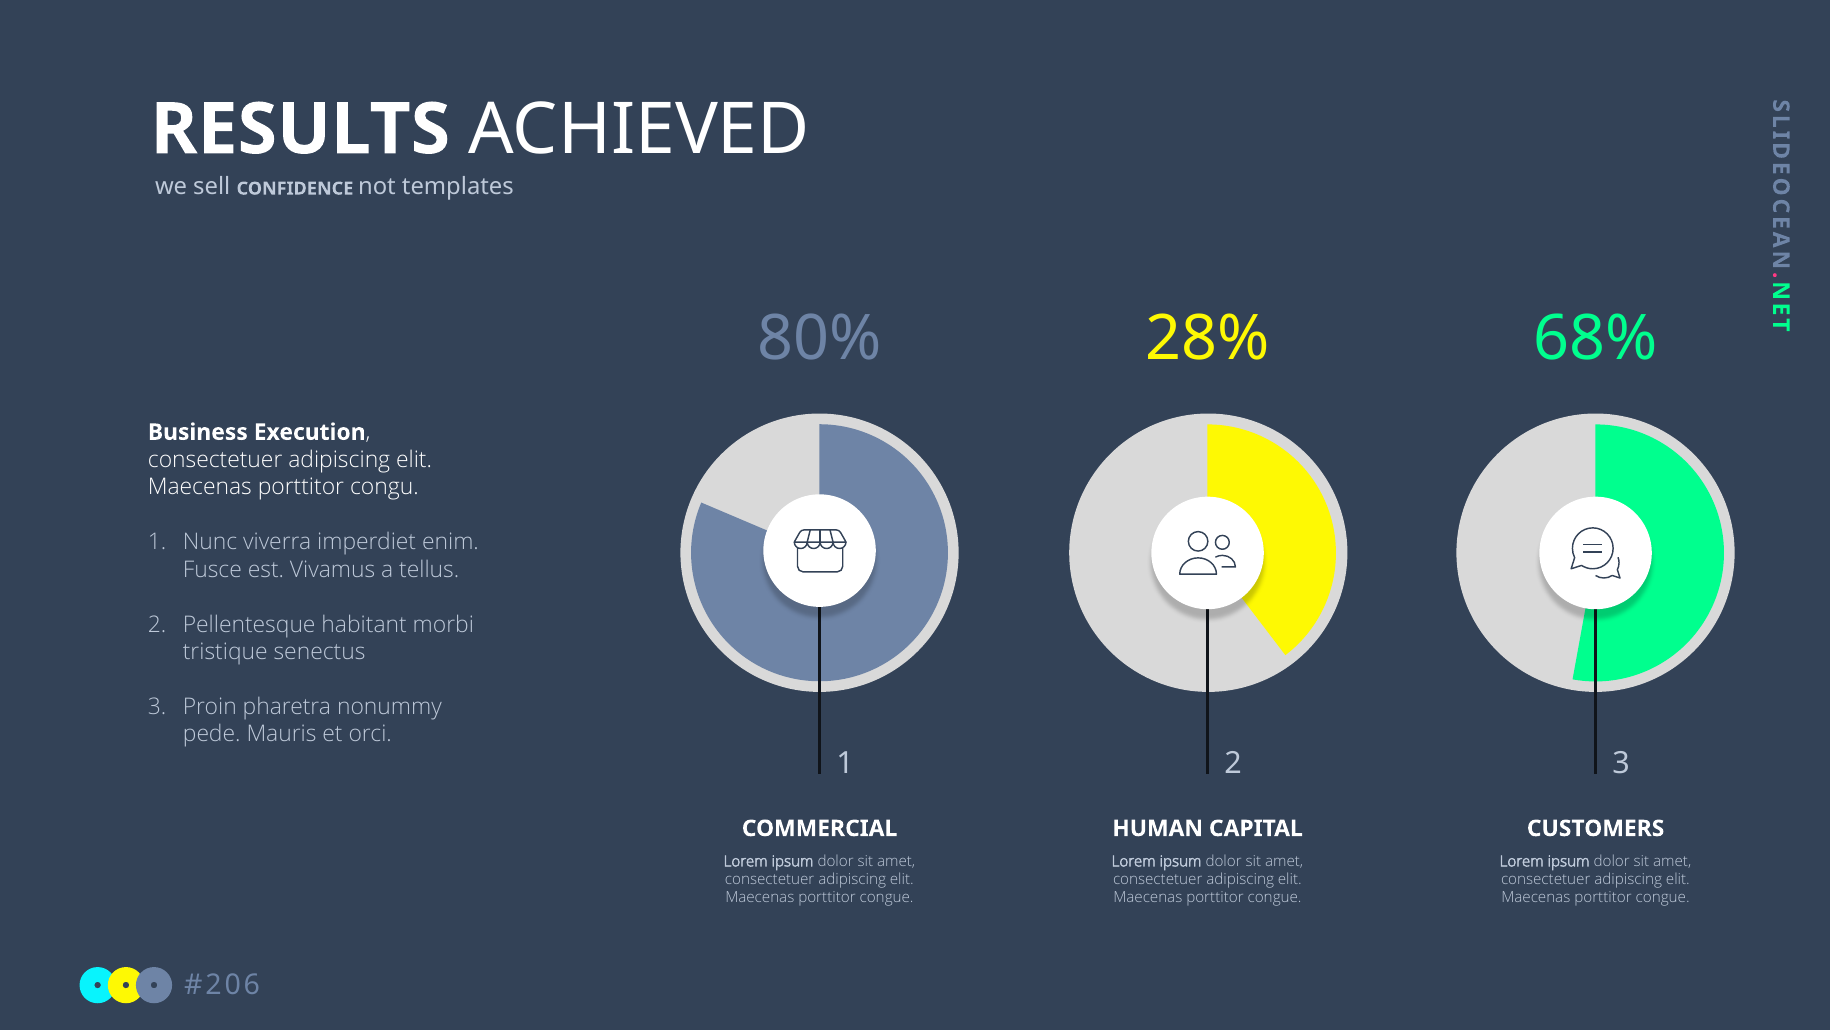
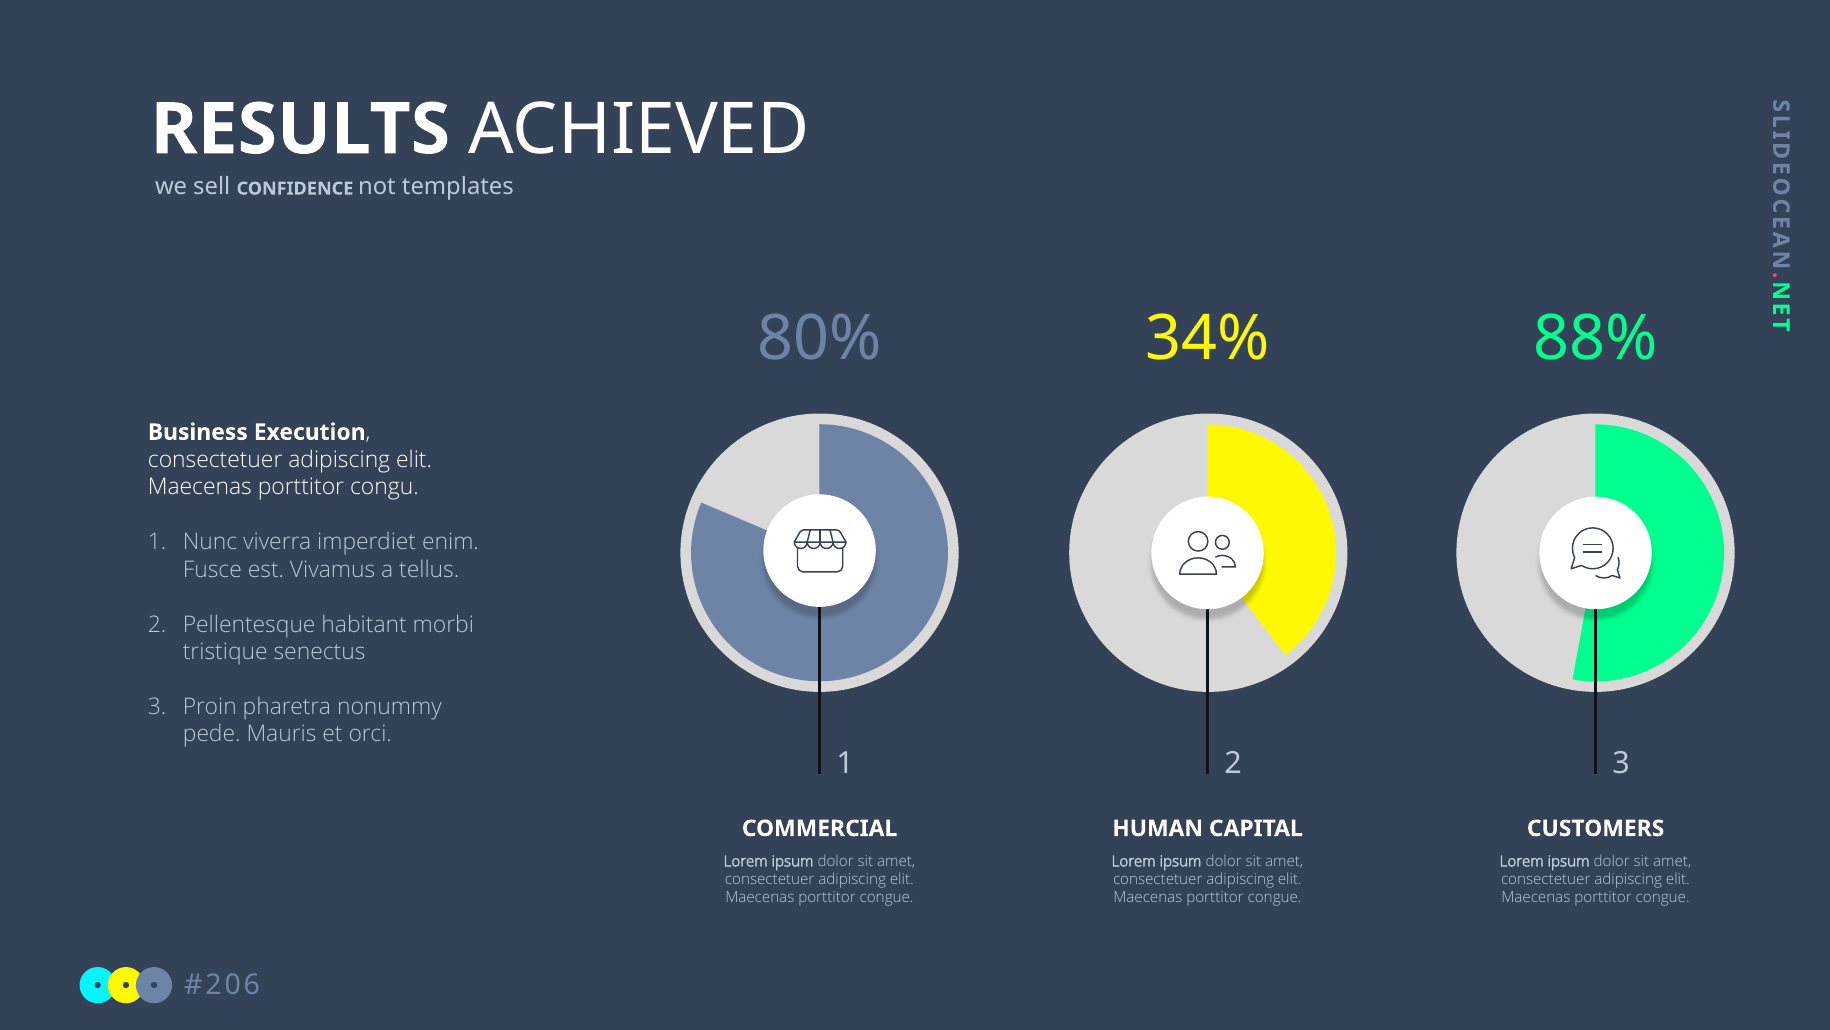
28%: 28% -> 34%
68%: 68% -> 88%
